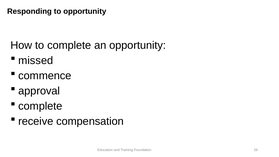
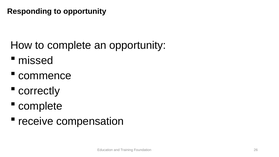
approval: approval -> correctly
